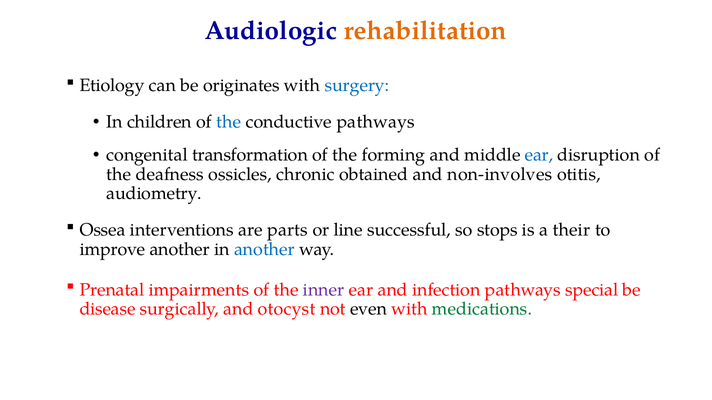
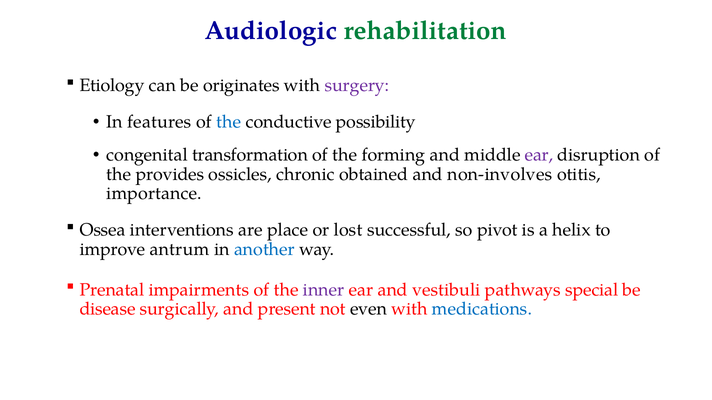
rehabilitation colour: orange -> green
surgery colour: blue -> purple
children: children -> features
conductive pathways: pathways -> possibility
ear at (539, 155) colour: blue -> purple
deafness: deafness -> provides
audiometry: audiometry -> importance
parts: parts -> place
line: line -> lost
stops: stops -> pivot
their: their -> helix
improve another: another -> antrum
infection: infection -> vestibuli
otocyst: otocyst -> present
medications colour: green -> blue
